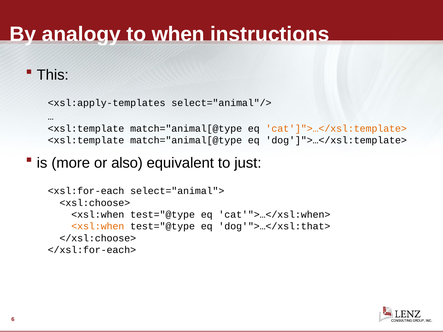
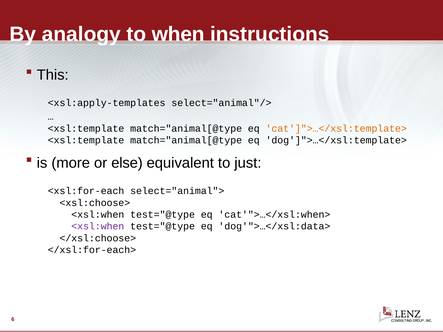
also: also -> else
<xsl:when at (98, 227) colour: orange -> purple
dog'">…</xsl:that>: dog'">…</xsl:that> -> dog'">…</xsl:data>
